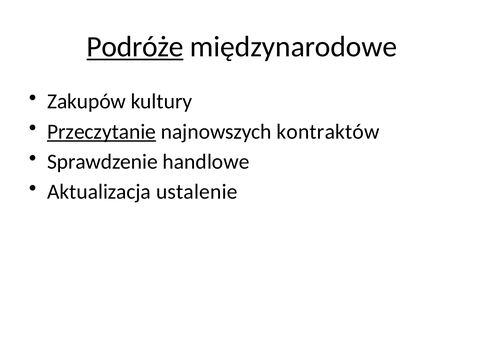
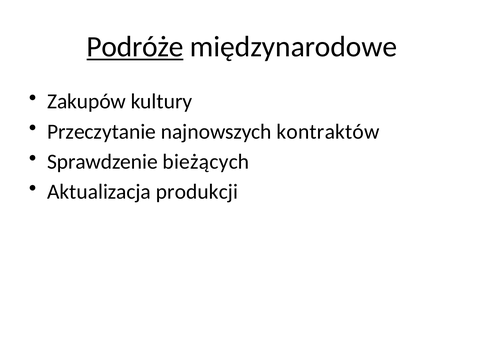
Przeczytanie underline: present -> none
handlowe: handlowe -> bieżących
ustalenie: ustalenie -> produkcji
